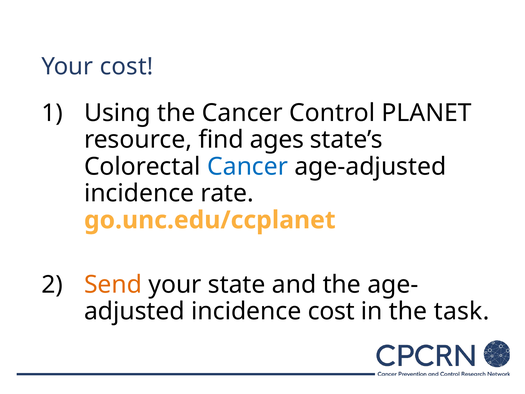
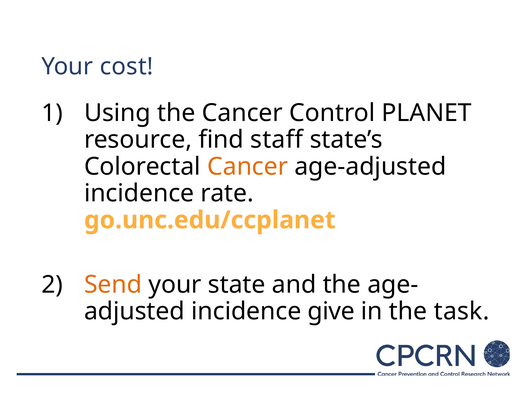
ages: ages -> staff
Cancer at (248, 166) colour: blue -> orange
incidence cost: cost -> give
